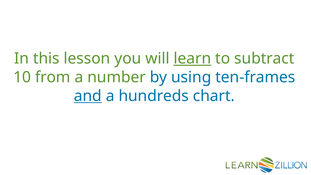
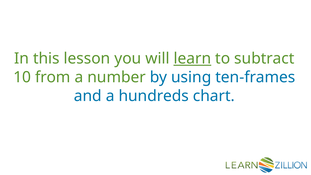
and underline: present -> none
